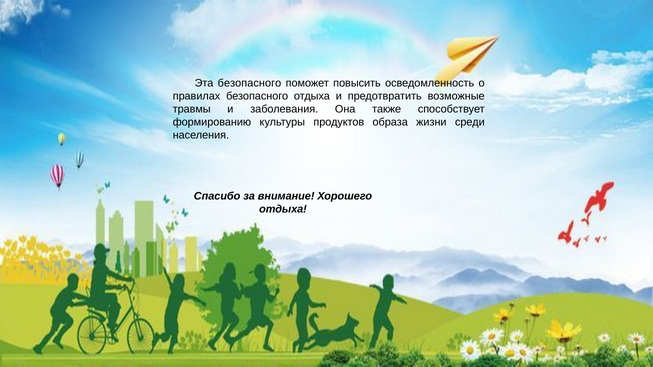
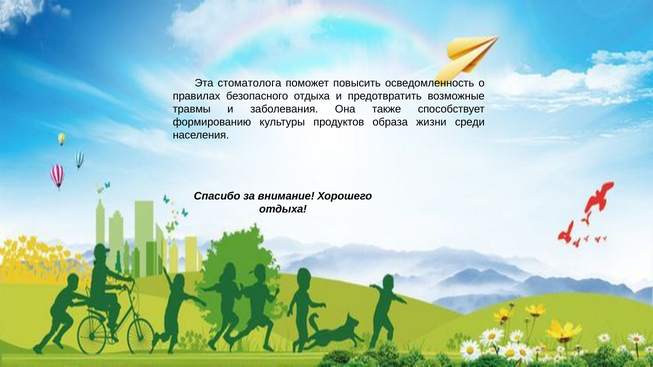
Эта безопасного: безопасного -> стоматолога
